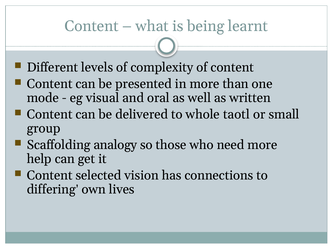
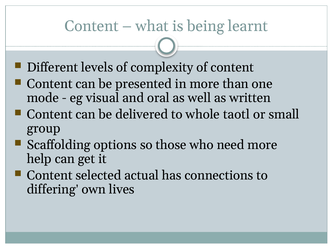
analogy: analogy -> options
vision: vision -> actual
